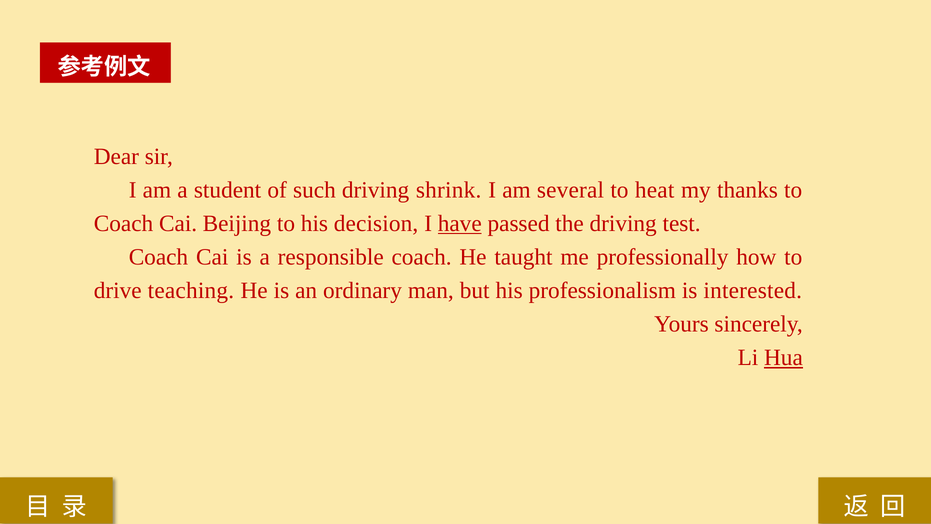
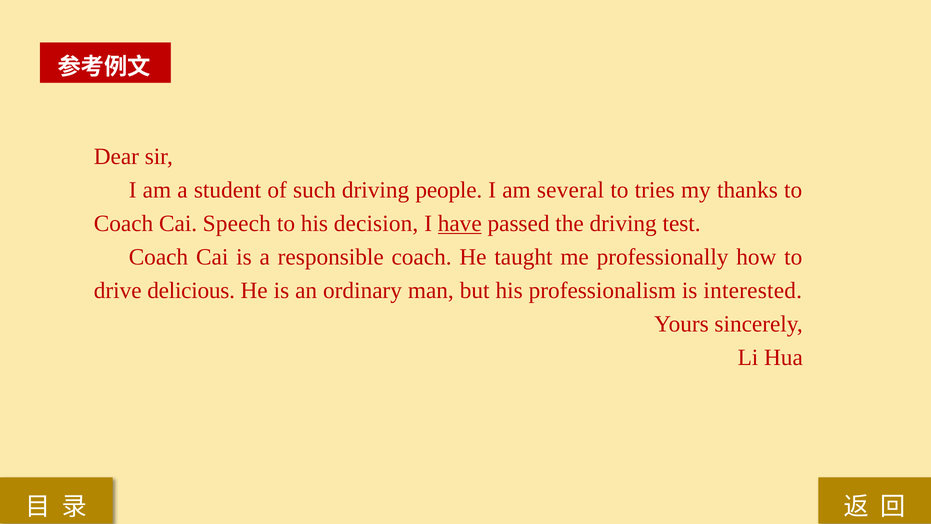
shrink: shrink -> people
heat: heat -> tries
Beijing: Beijing -> Speech
teaching: teaching -> delicious
Hua underline: present -> none
